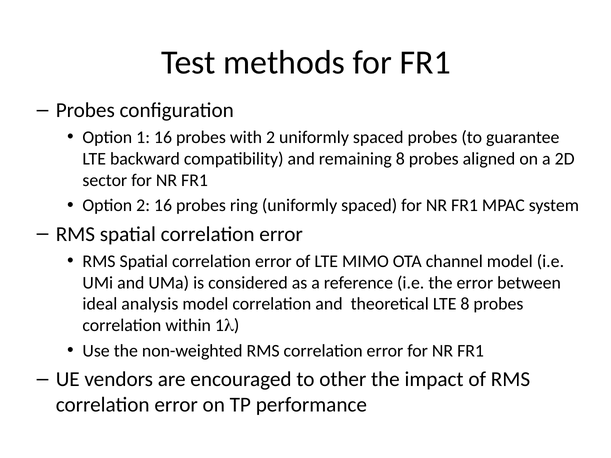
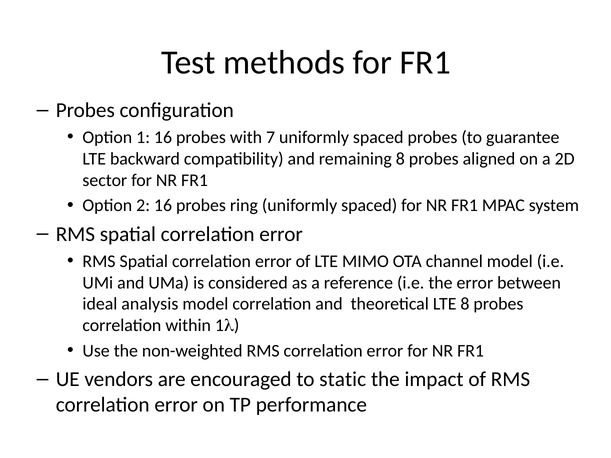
with 2: 2 -> 7
other: other -> static
